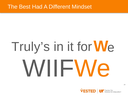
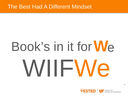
Truly’s: Truly’s -> Book’s
